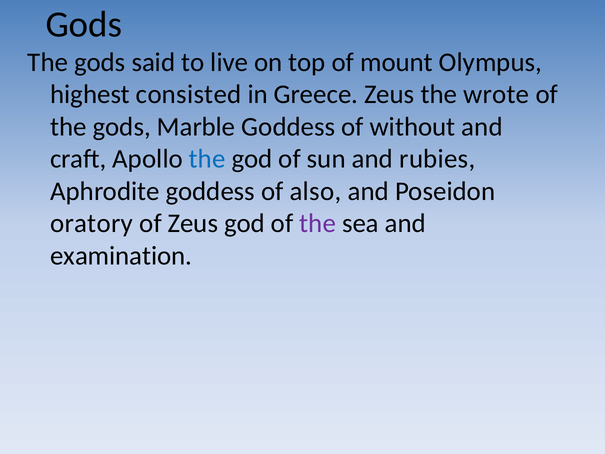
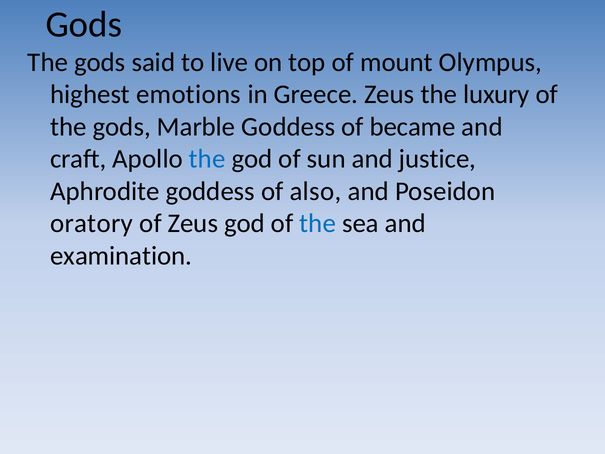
consisted: consisted -> emotions
wrote: wrote -> luxury
without: without -> became
rubies: rubies -> justice
the at (318, 223) colour: purple -> blue
